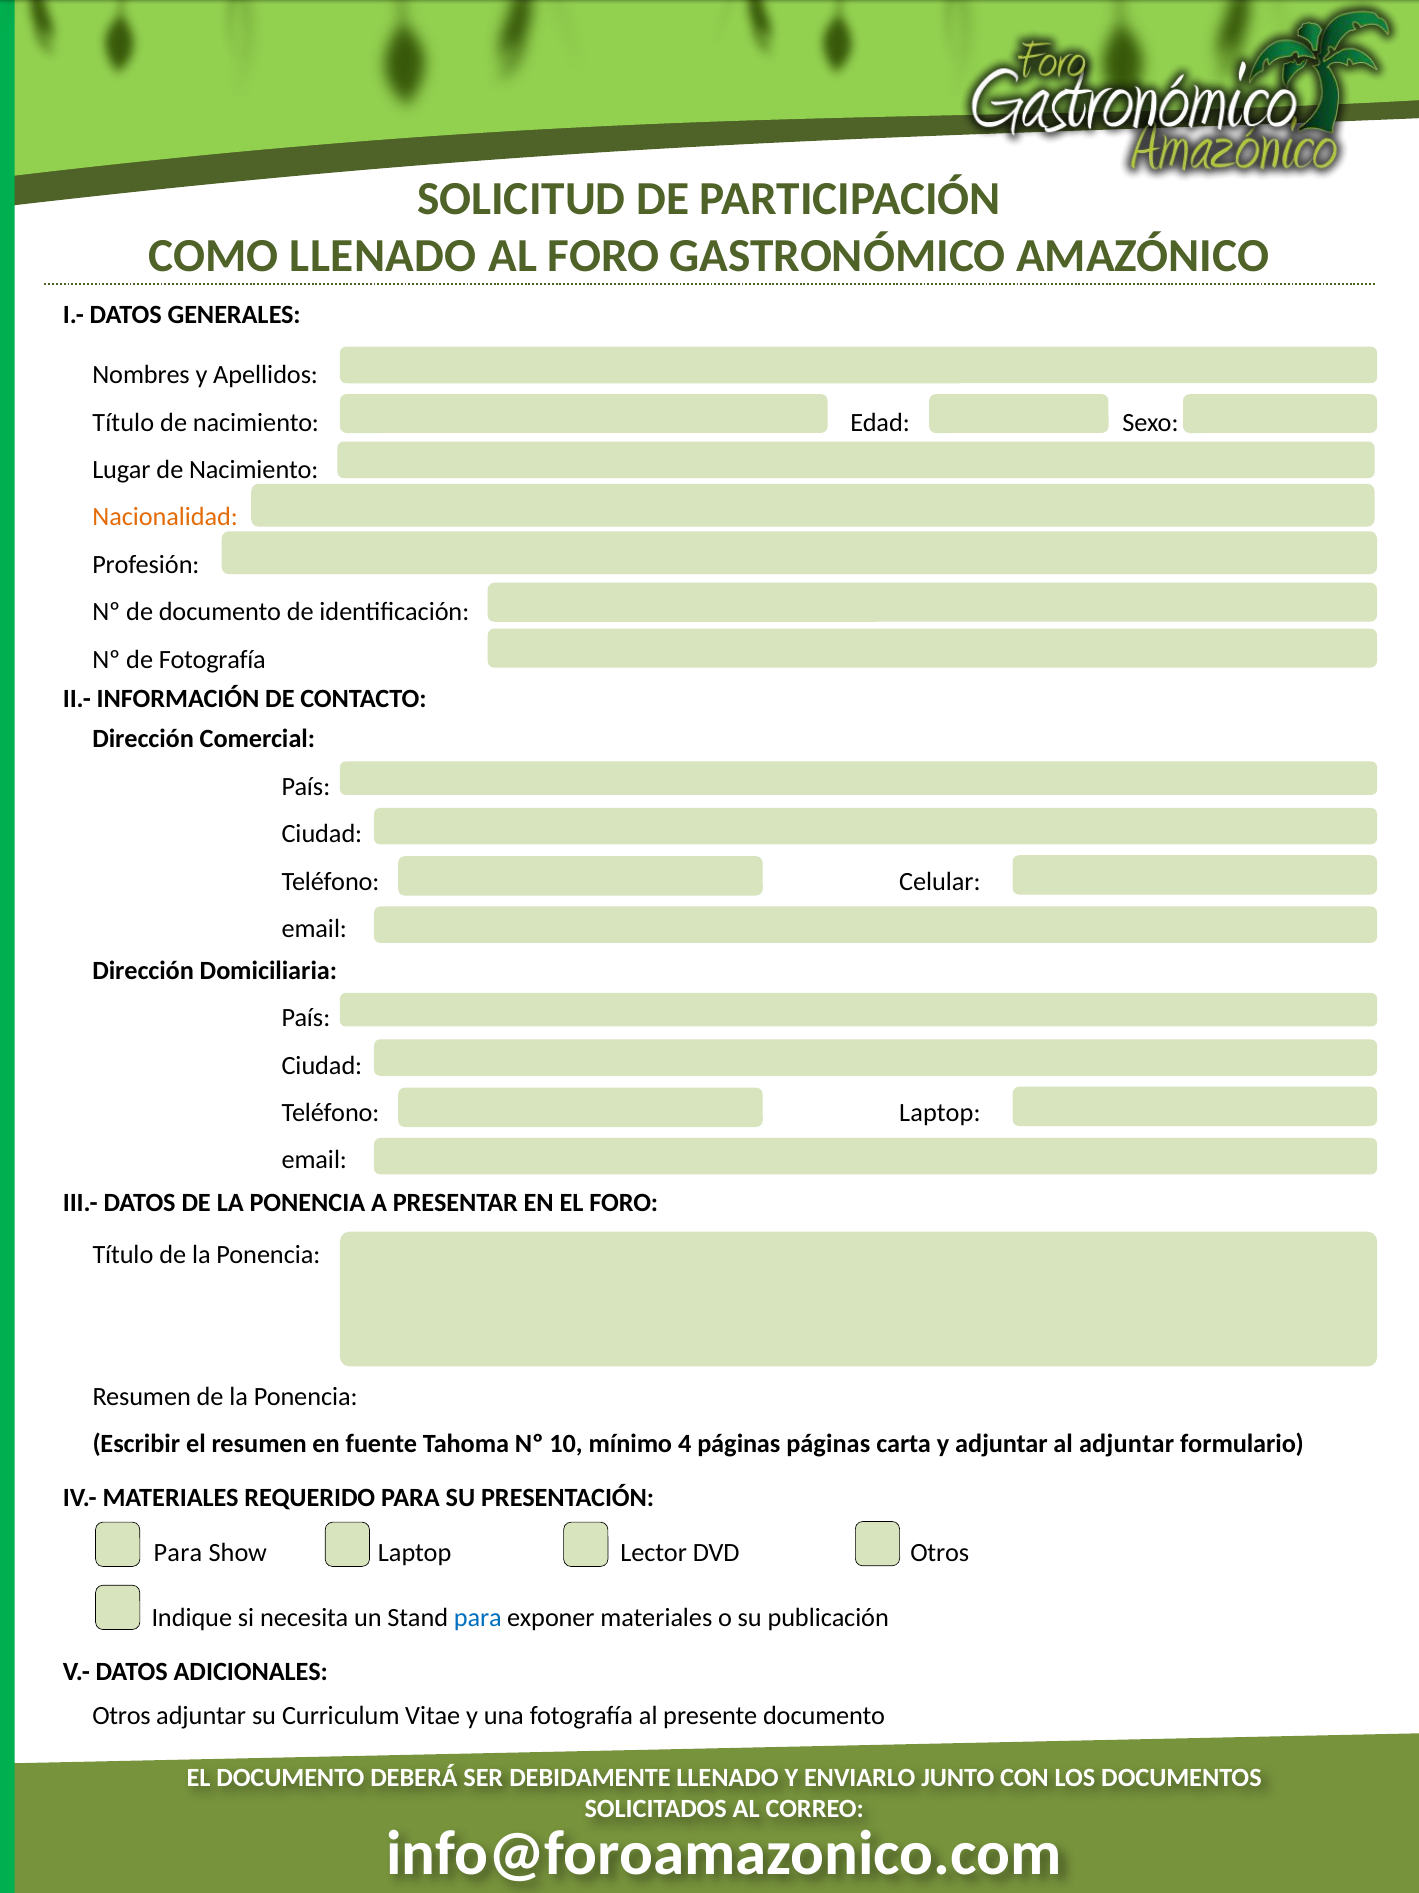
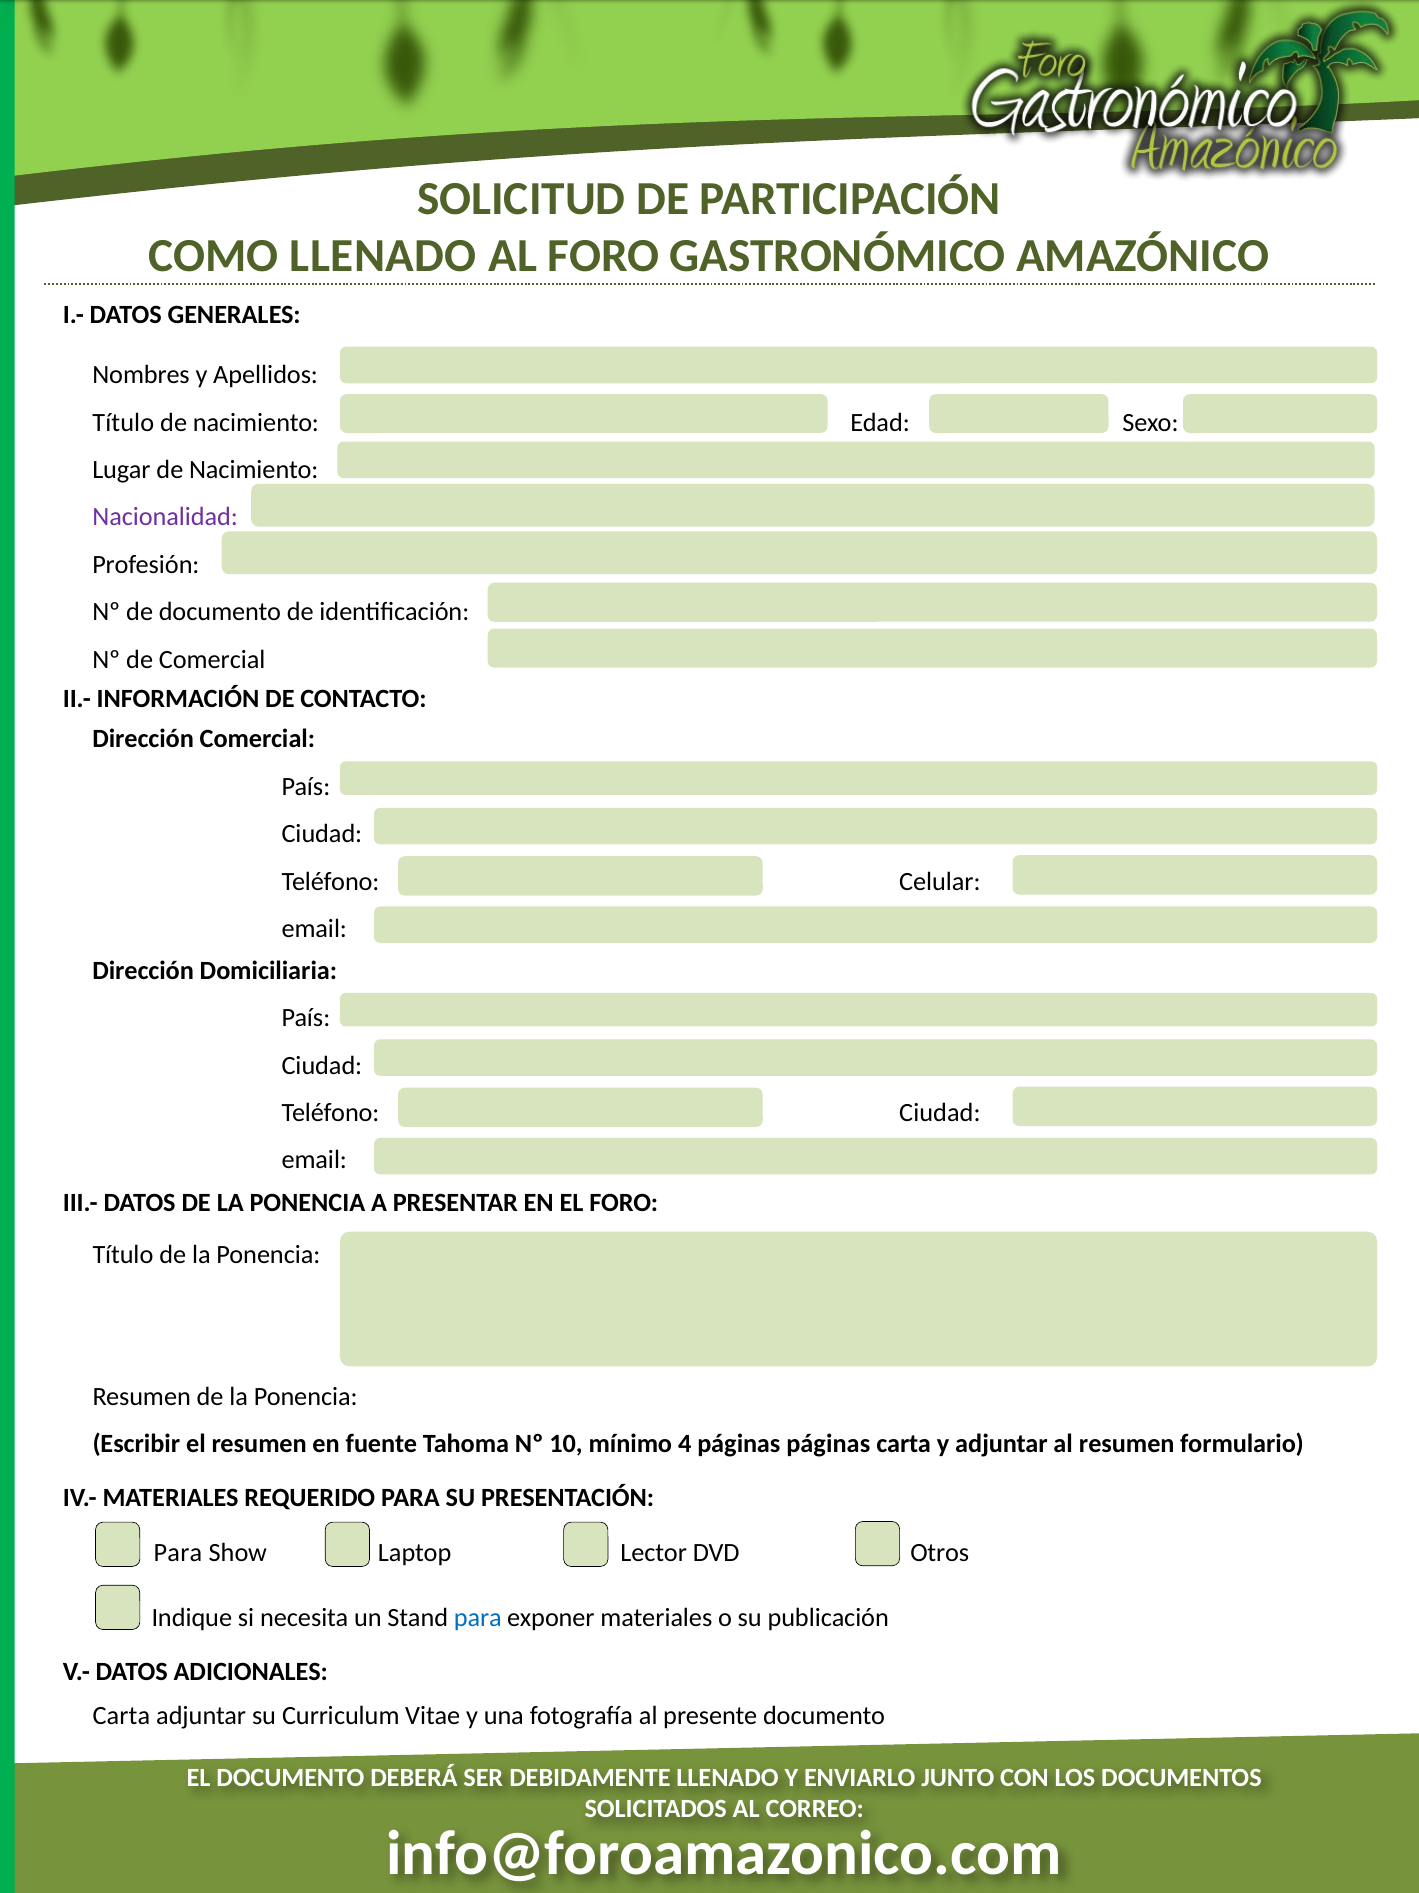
Nacionalidad colour: orange -> purple
de Fotografía: Fotografía -> Comercial
Teléfono Laptop: Laptop -> Ciudad
al adjuntar: adjuntar -> resumen
Otros at (122, 1715): Otros -> Carta
